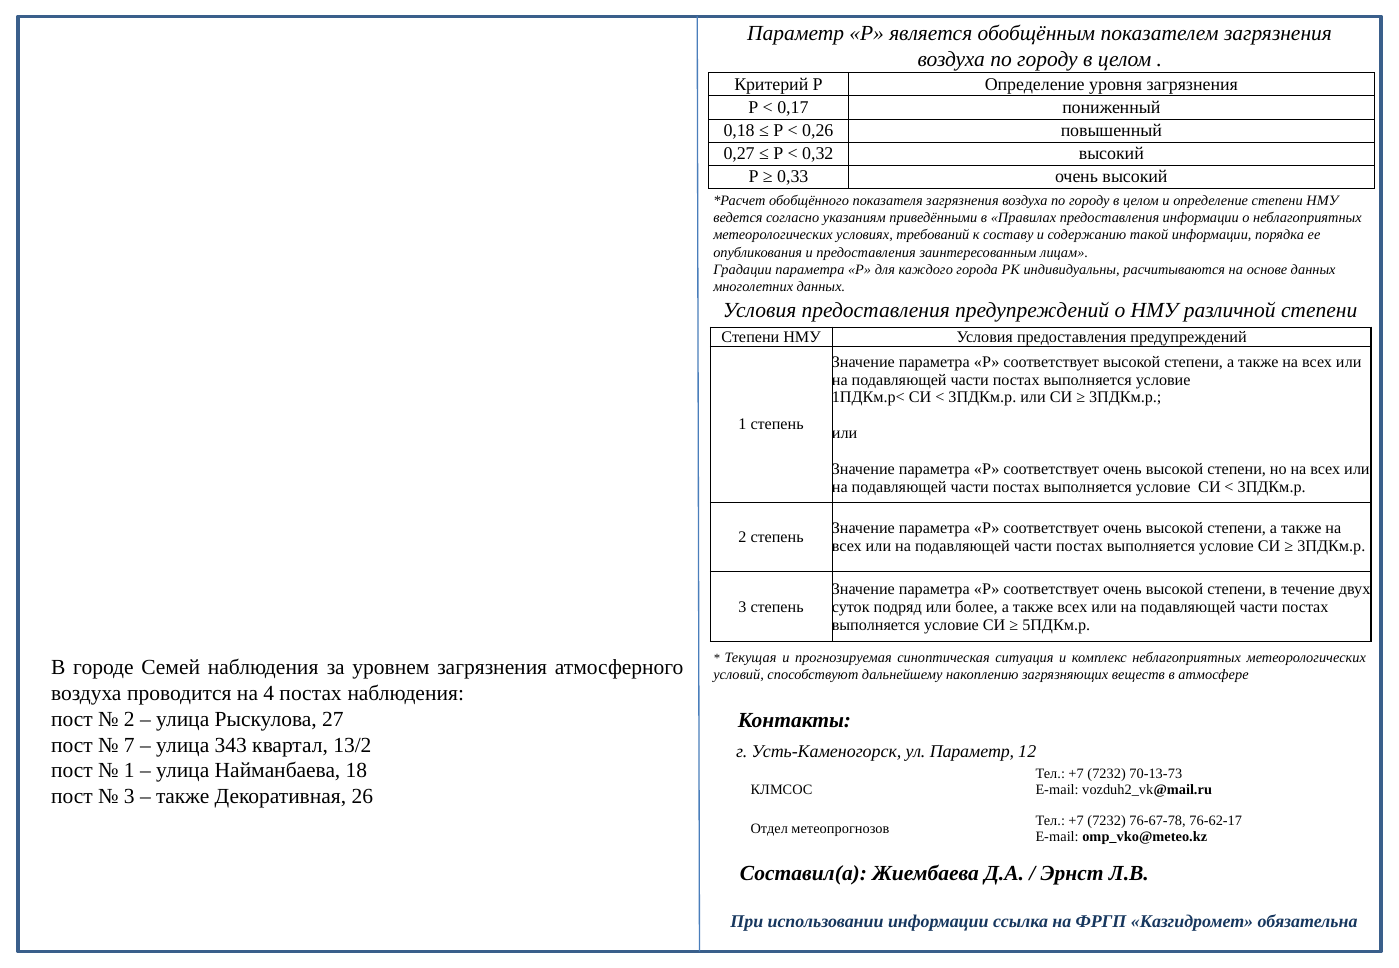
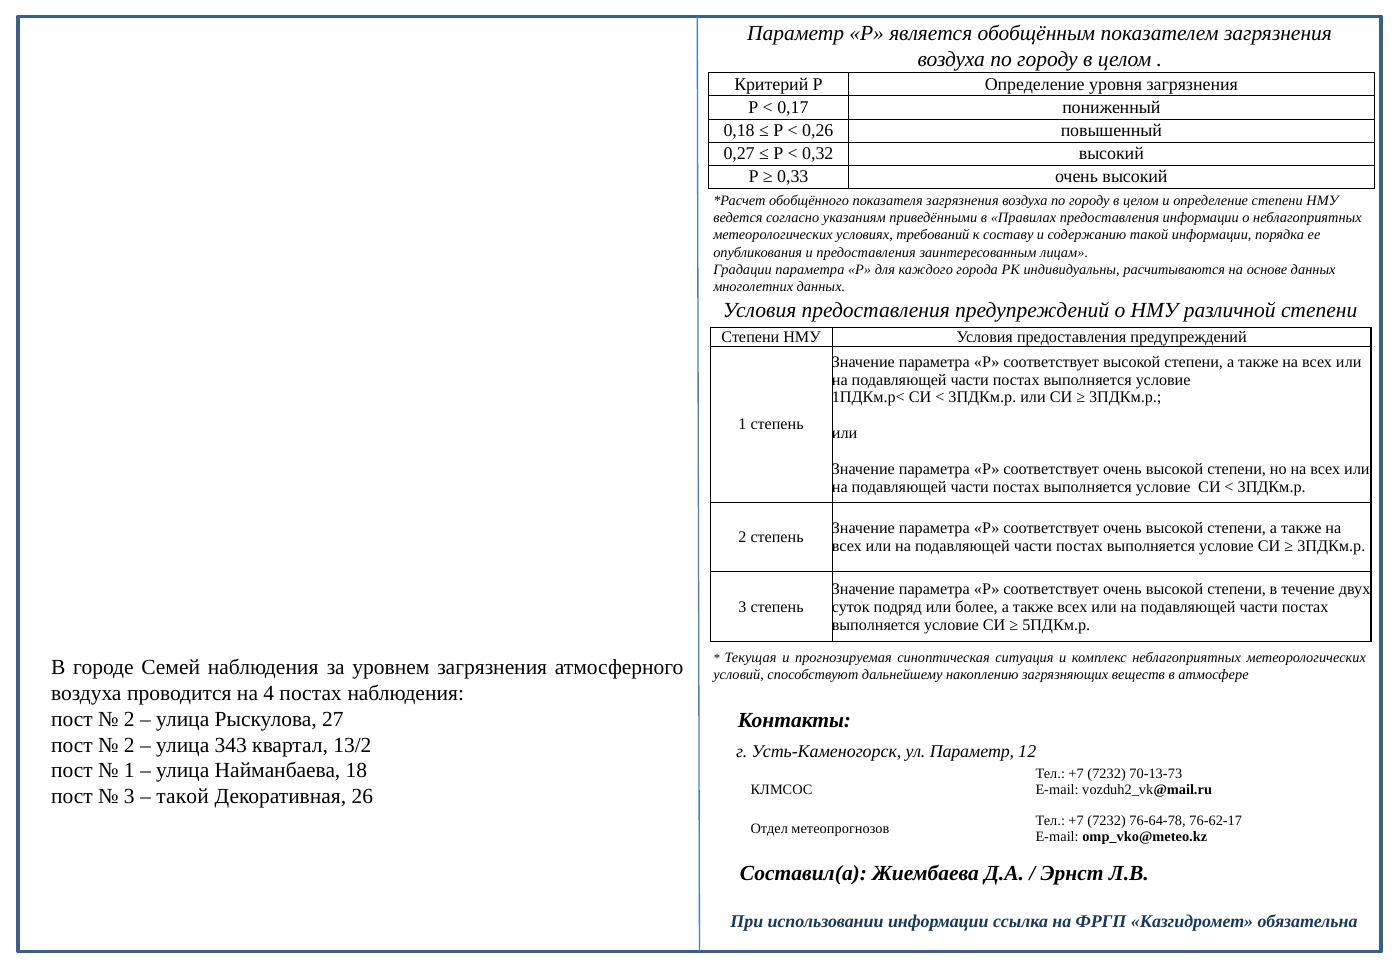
7 at (129, 745): 7 -> 2
также at (183, 797): также -> такой
76-67-78: 76-67-78 -> 76-64-78
